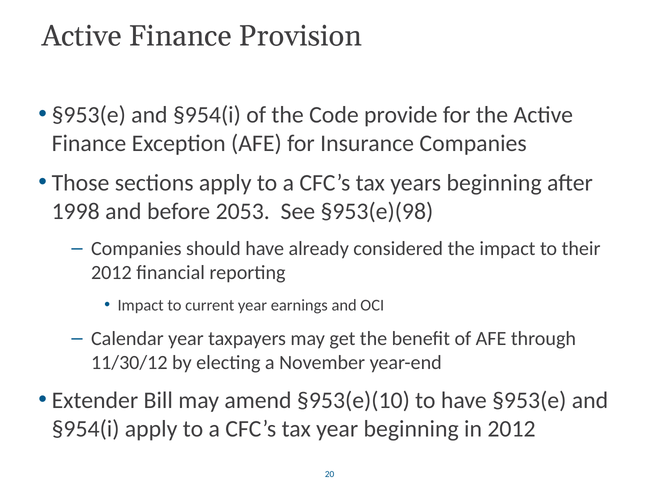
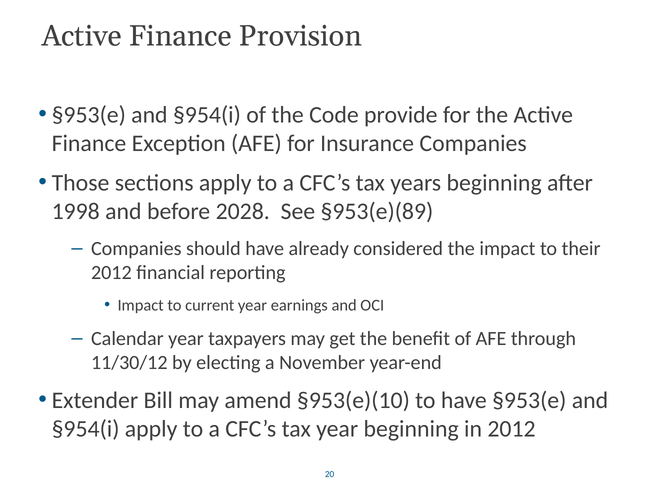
2053: 2053 -> 2028
§953(e)(98: §953(e)(98 -> §953(e)(89
